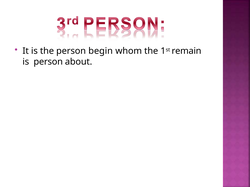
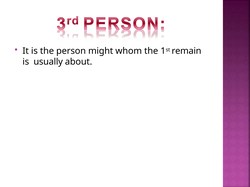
begin: begin -> might
is person: person -> usually
